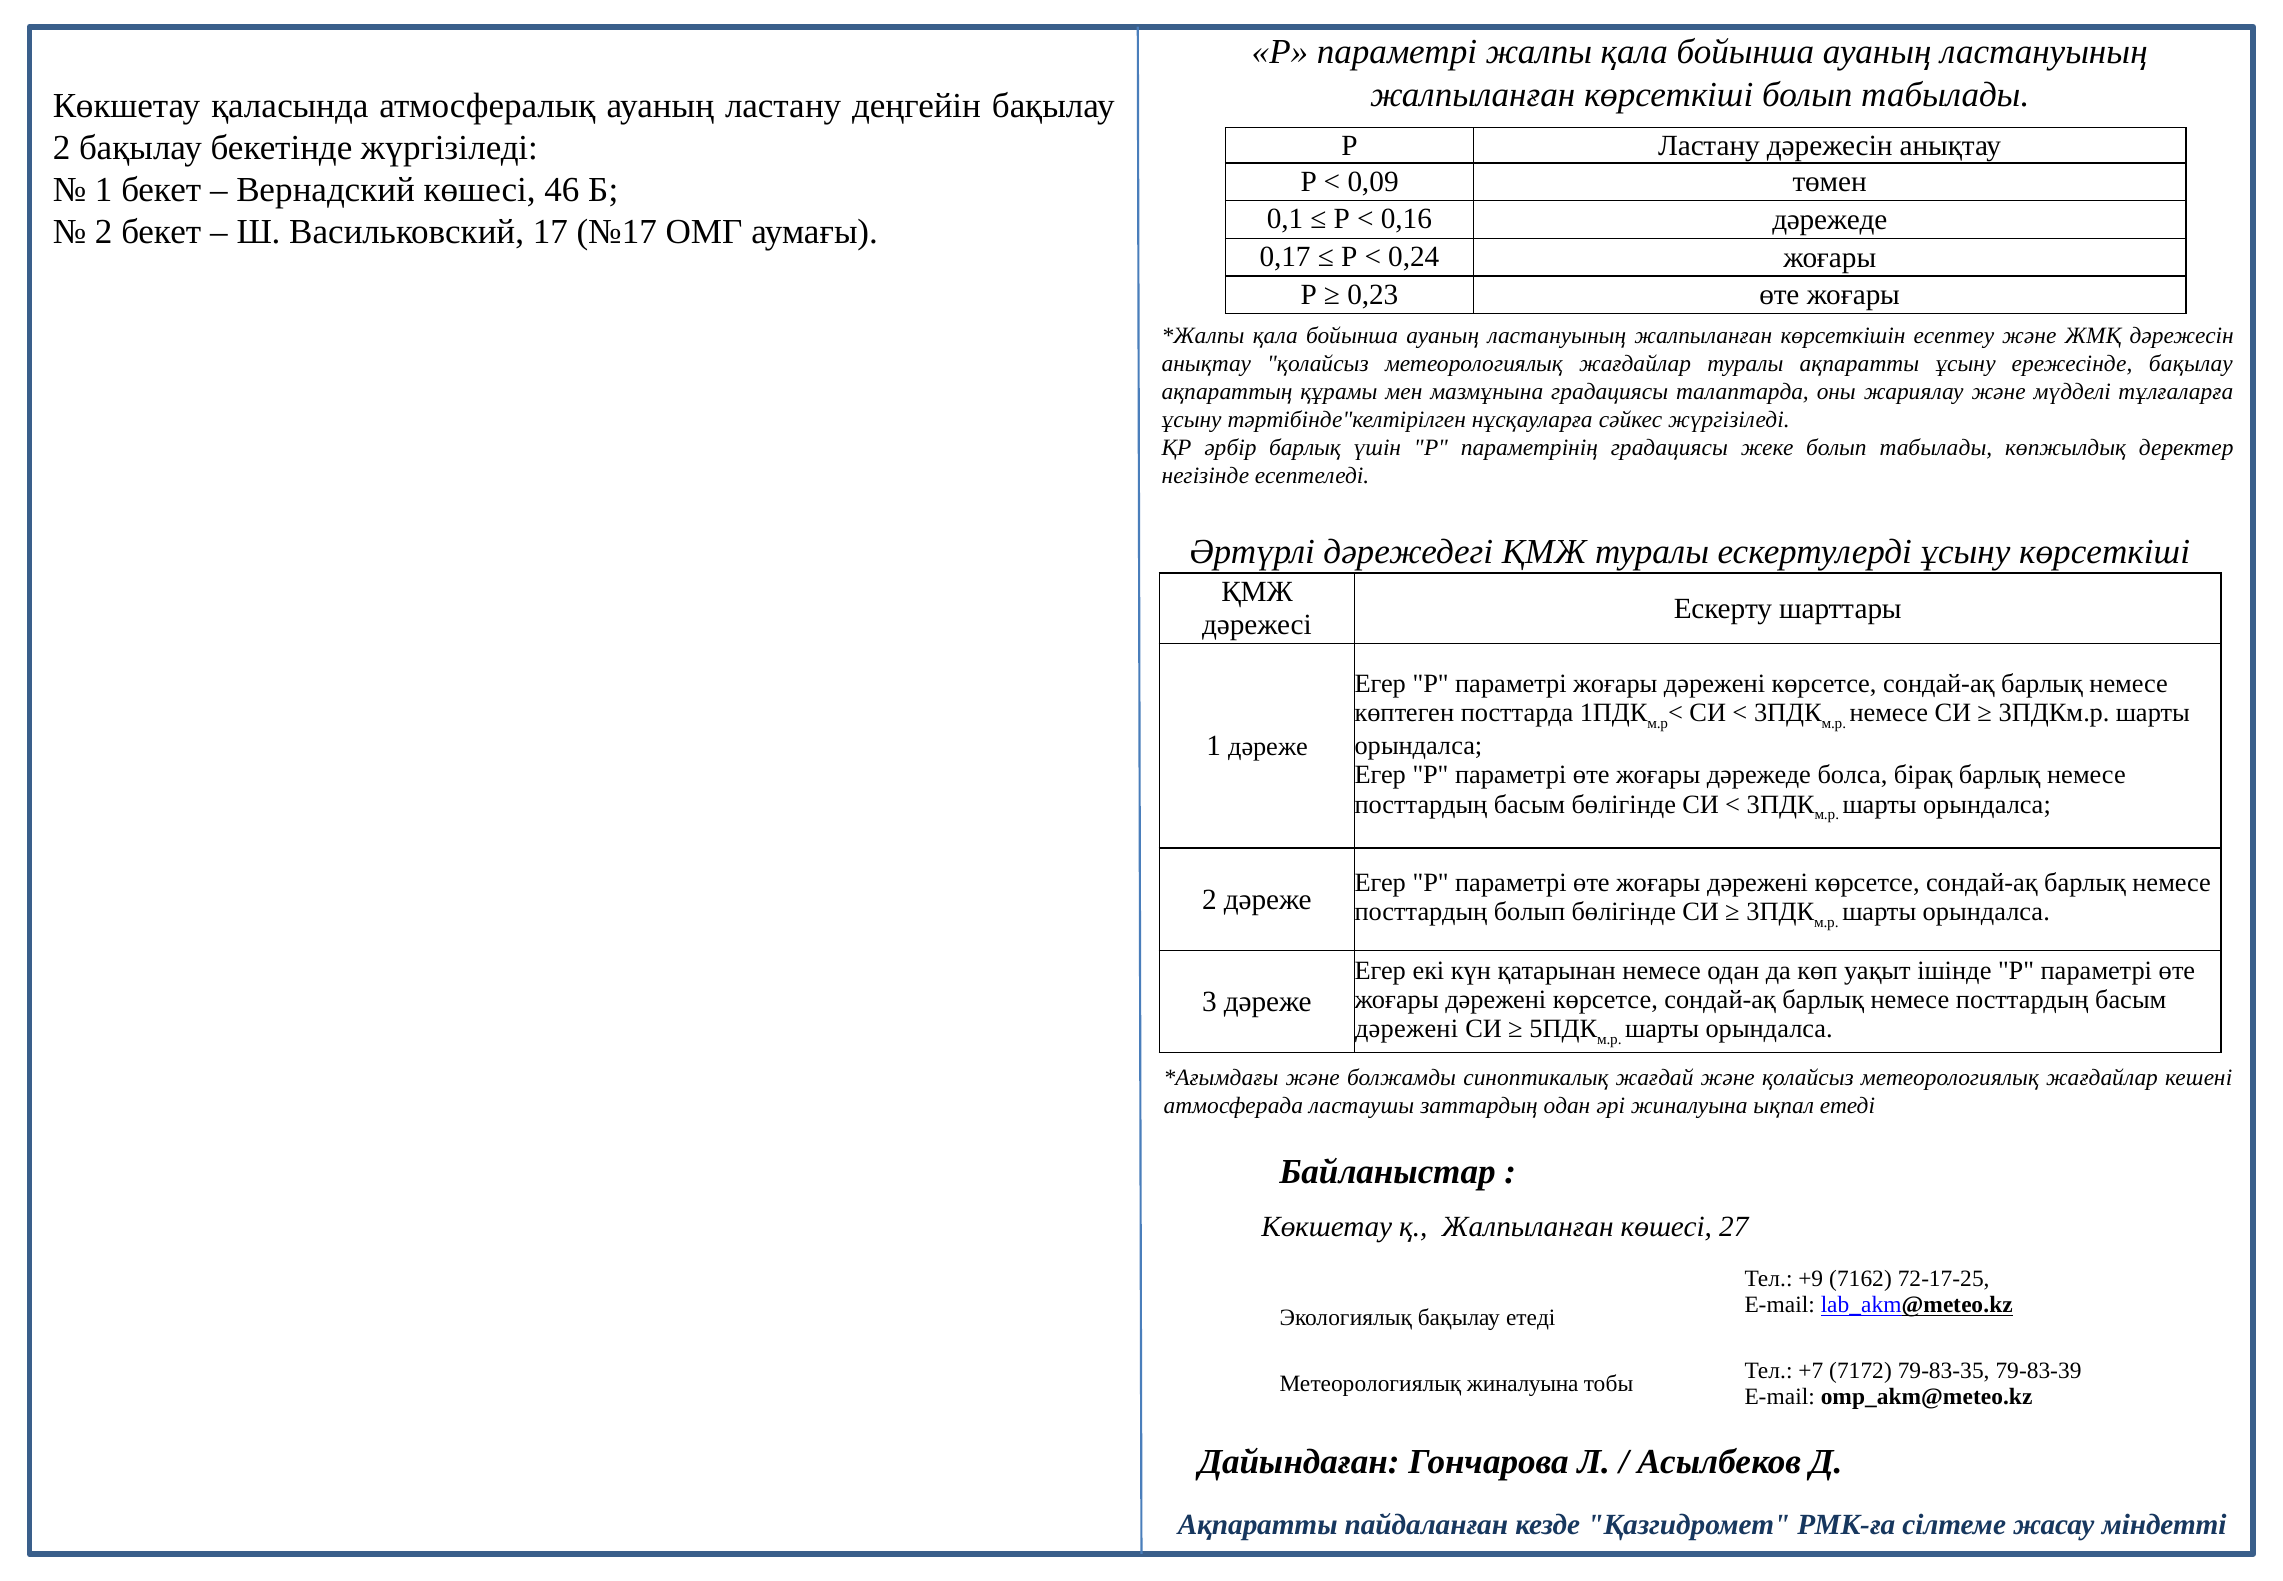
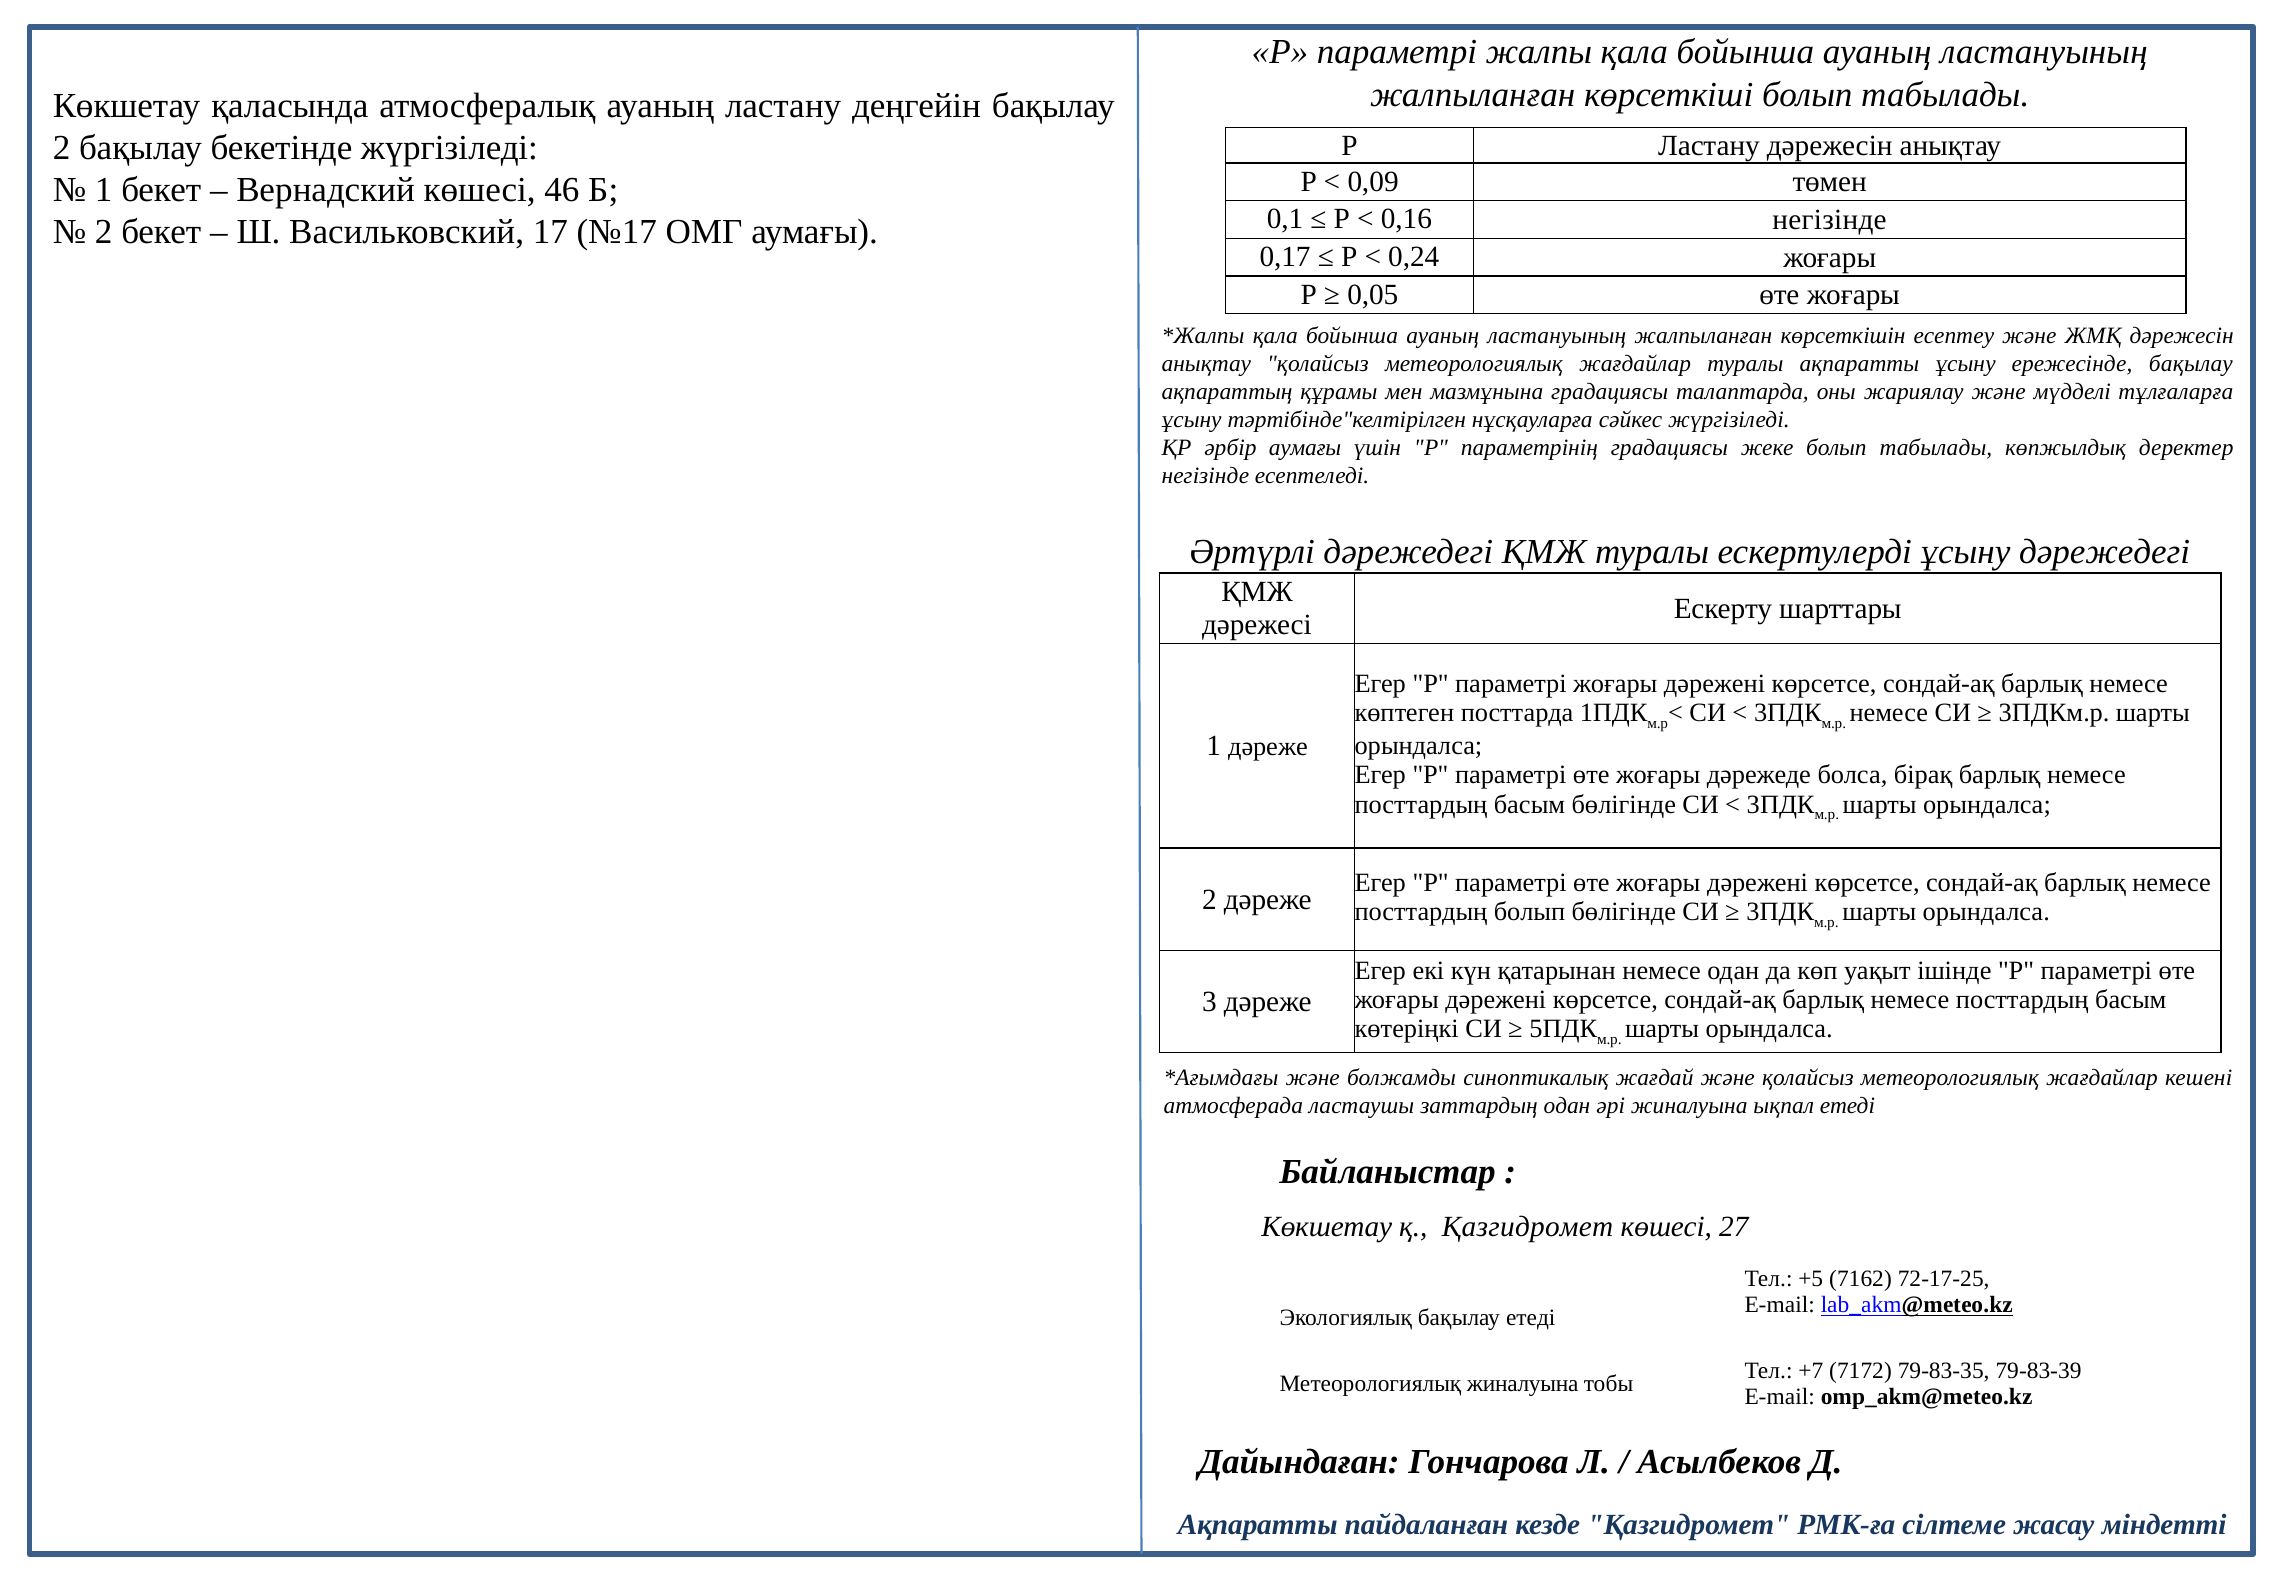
0,16 дәрежеде: дәрежеде -> негізінде
0,23: 0,23 -> 0,05
әрбір барлық: барлық -> аумағы
ұсыну көрсеткіші: көрсеткіші -> дәрежедегі
дәрежені at (1407, 1029): дәрежені -> көтеріңкі
қ Жалпыланған: Жалпыланған -> Қазгидромет
+9: +9 -> +5
